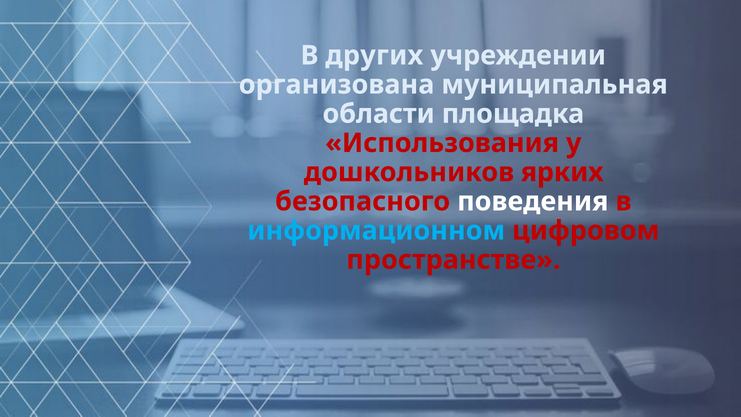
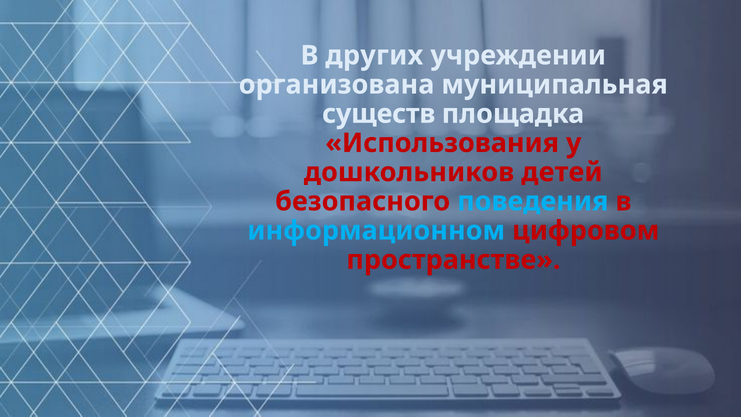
области: области -> существ
ярких: ярких -> детей
поведения colour: white -> light blue
